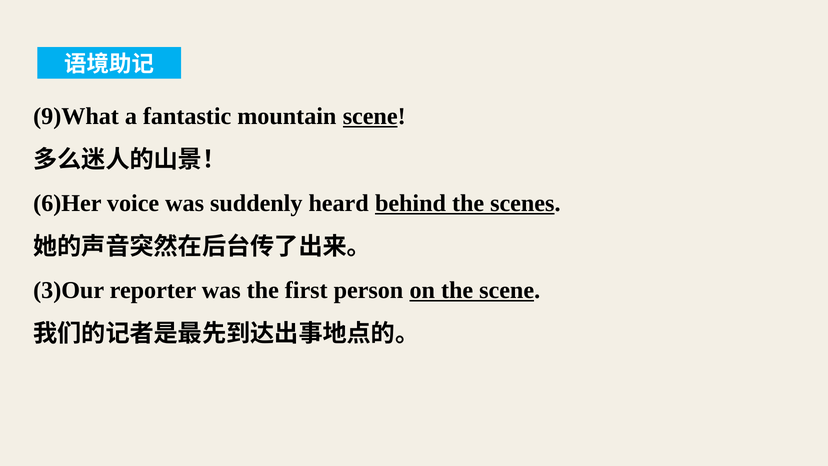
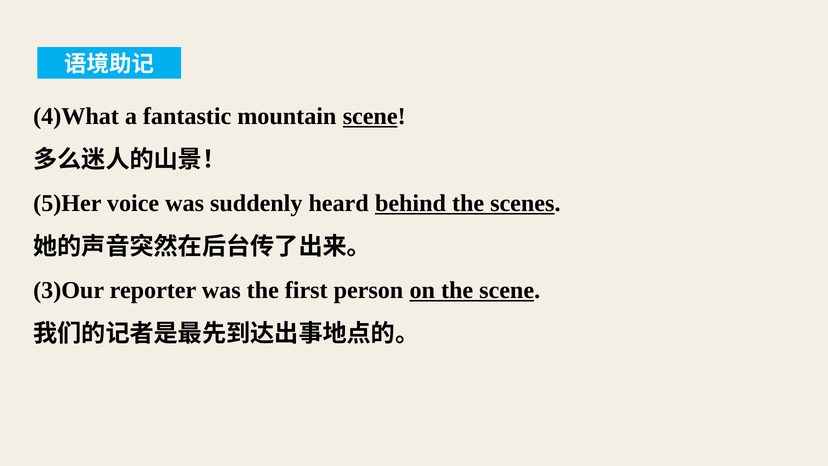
9)What: 9)What -> 4)What
6)Her: 6)Her -> 5)Her
